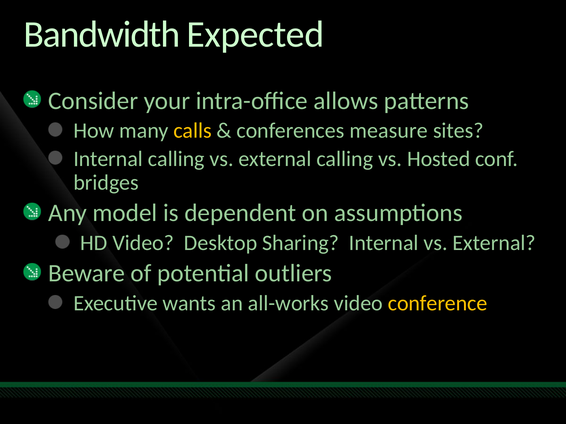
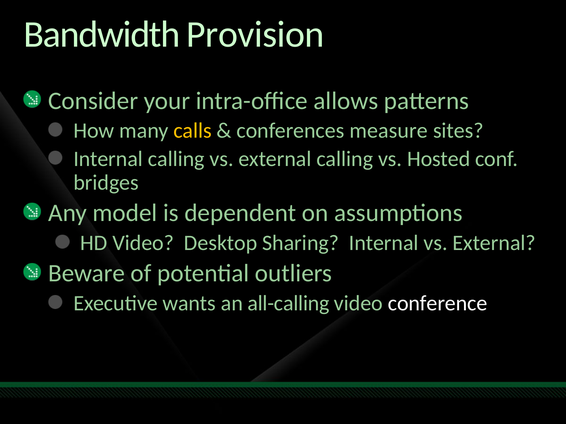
Expected: Expected -> Provision
all-works: all-works -> all-calling
conference colour: yellow -> white
